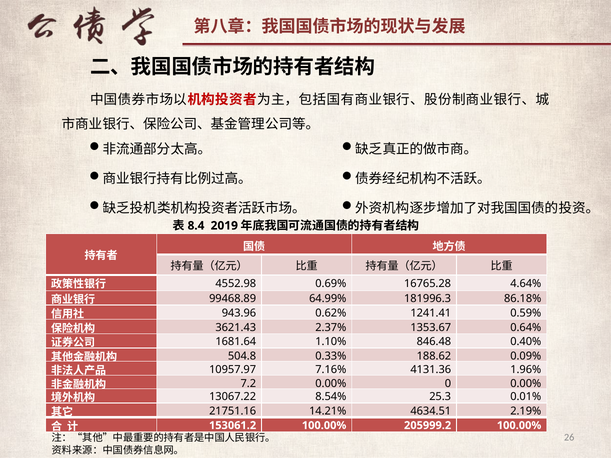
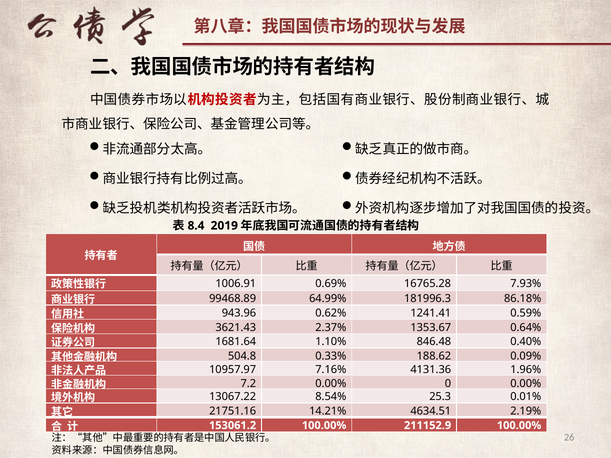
4552.98: 4552.98 -> 1006.91
4.64%: 4.64% -> 7.93%
205999.2: 205999.2 -> 211152.9
